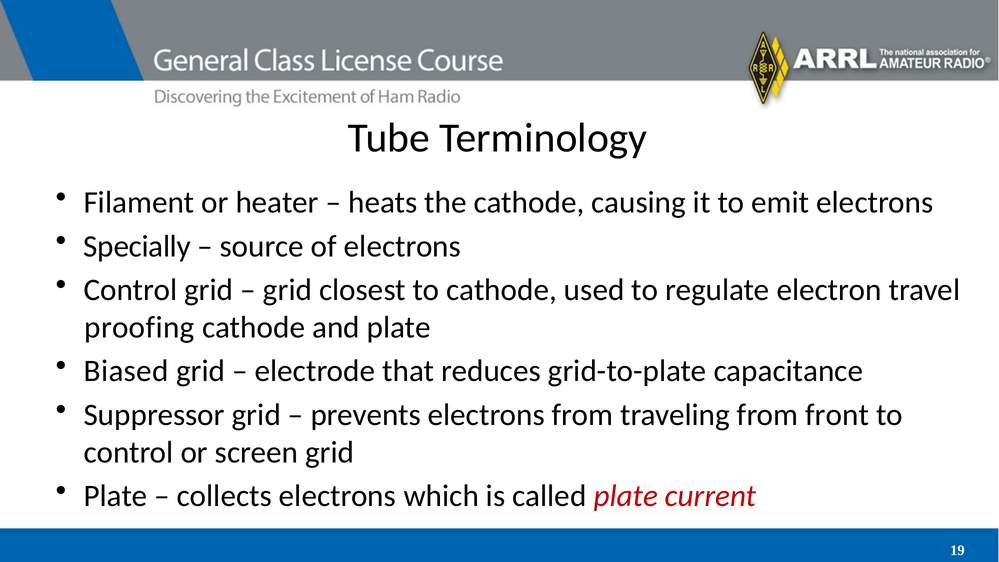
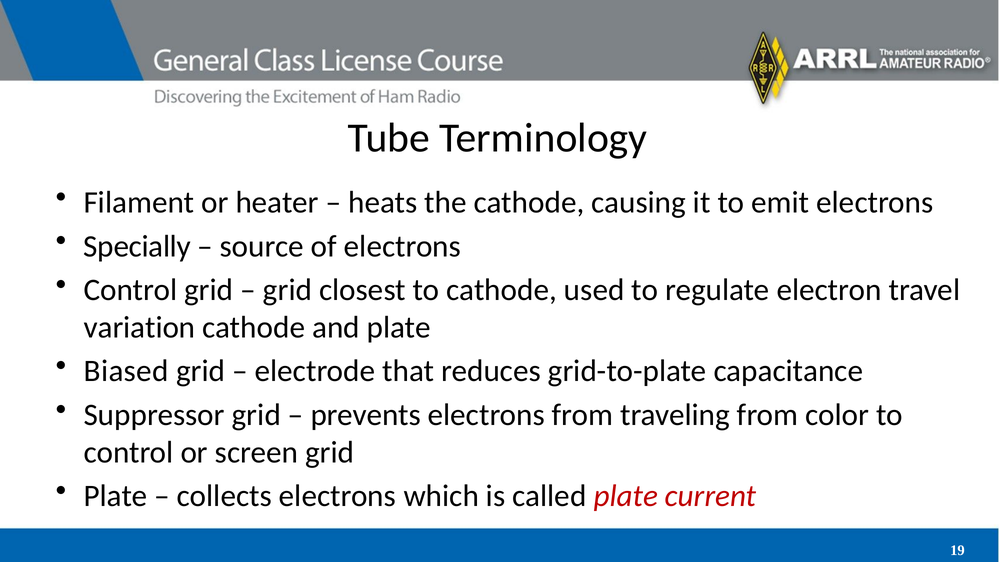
proofing: proofing -> variation
front: front -> color
